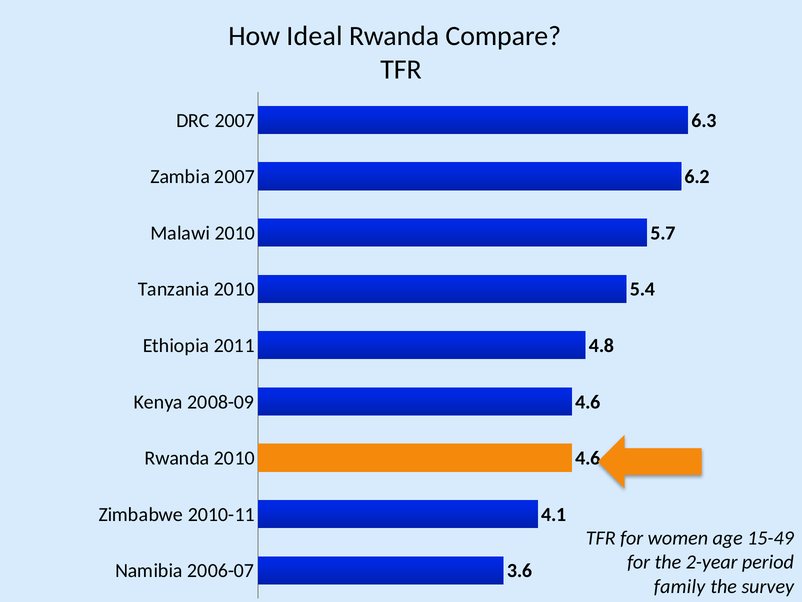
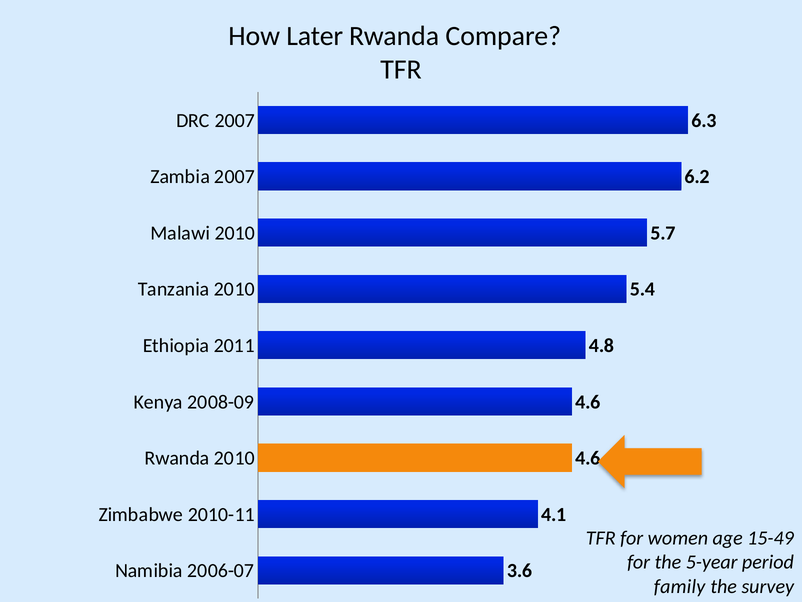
Ideal: Ideal -> Later
2-year: 2-year -> 5-year
